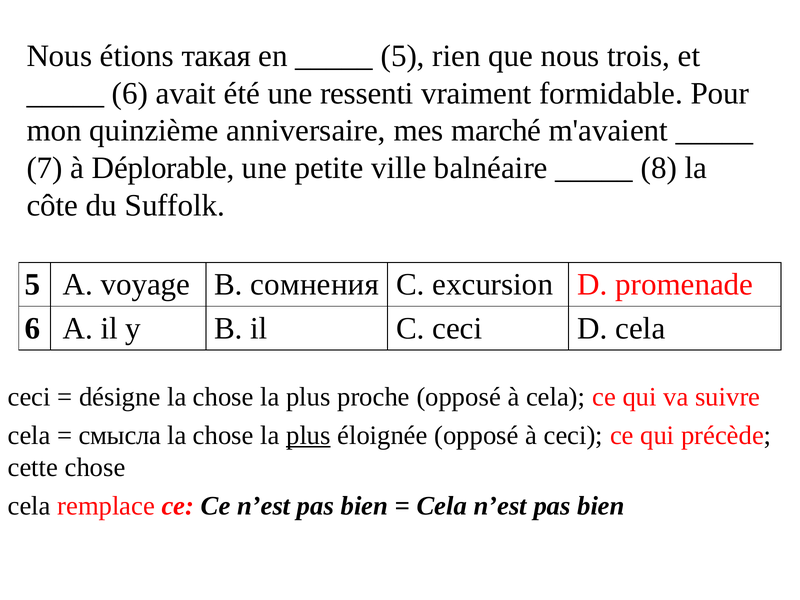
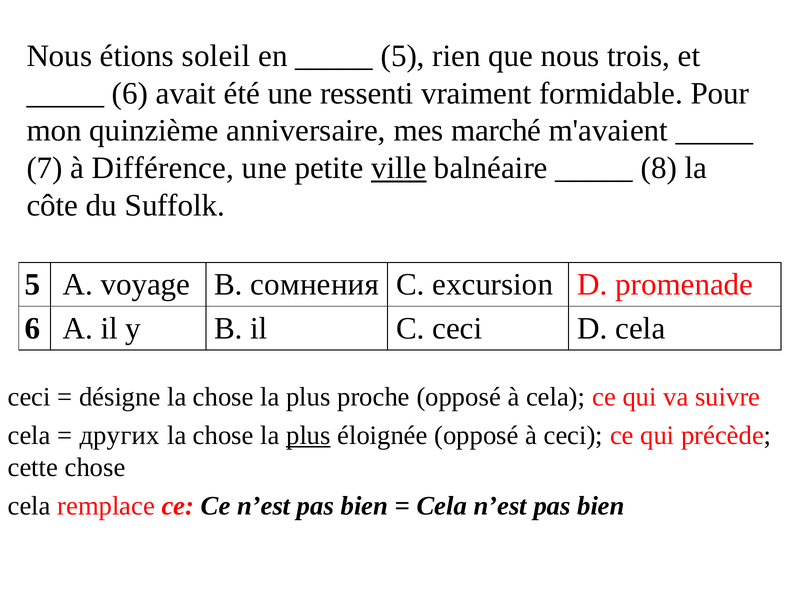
такая: такая -> soleil
Déplorable: Déplorable -> Différence
ville underline: none -> present
смысла: смысла -> других
